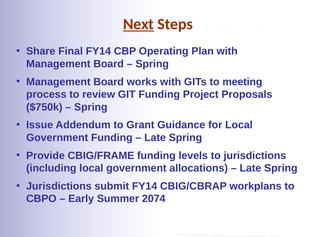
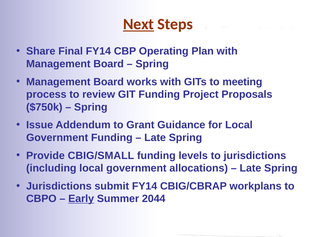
CBIG/FRAME: CBIG/FRAME -> CBIG/SMALL
Early underline: none -> present
2074: 2074 -> 2044
